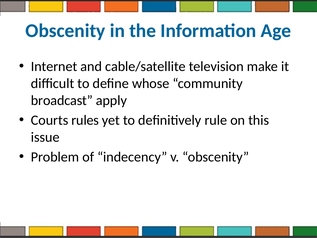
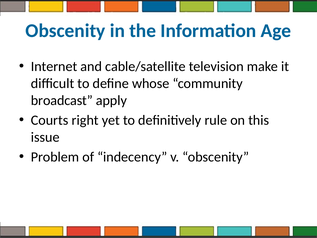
rules: rules -> right
